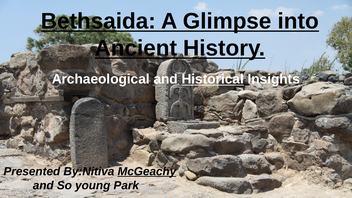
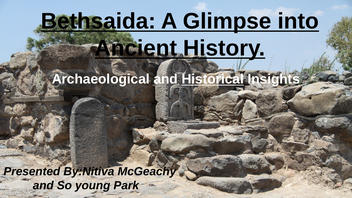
McGeachy underline: present -> none
